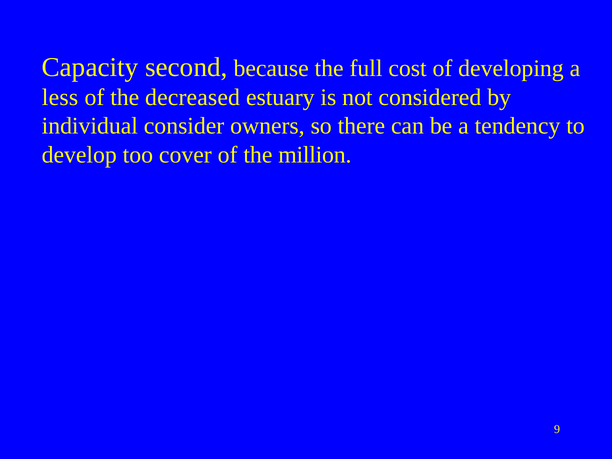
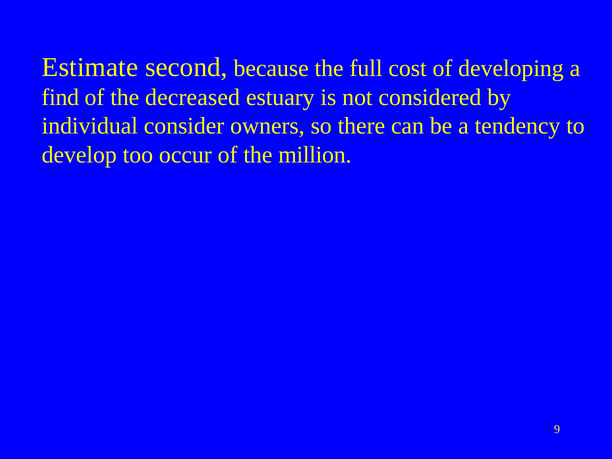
Capacity: Capacity -> Estimate
less: less -> find
cover: cover -> occur
